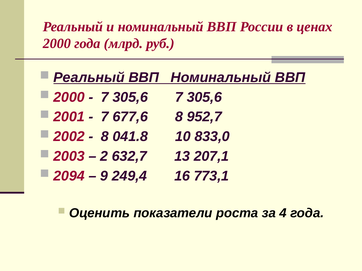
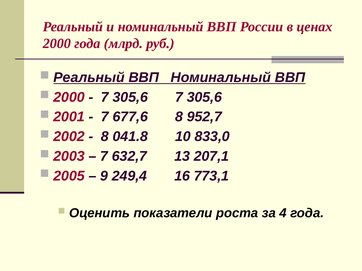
2 at (104, 157): 2 -> 7
2094: 2094 -> 2005
